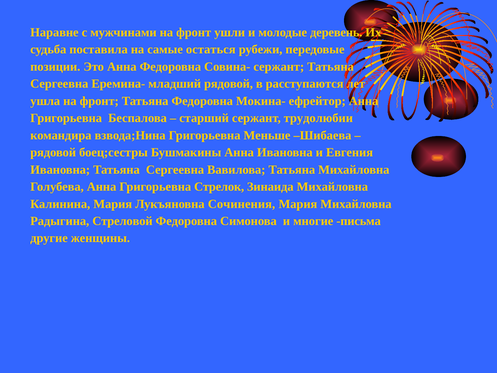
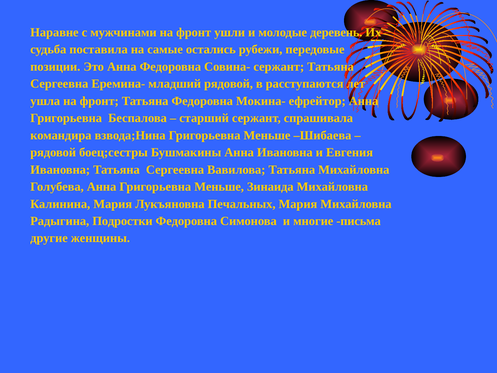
остаться: остаться -> остались
трудолюбии: трудолюбии -> спрашивала
Анна Григорьевна Стрелок: Стрелок -> Меньше
Сочинения: Сочинения -> Печальных
Стреловой: Стреловой -> Подростки
